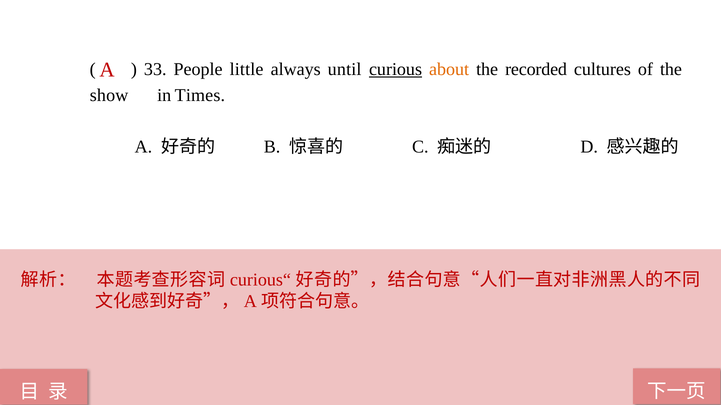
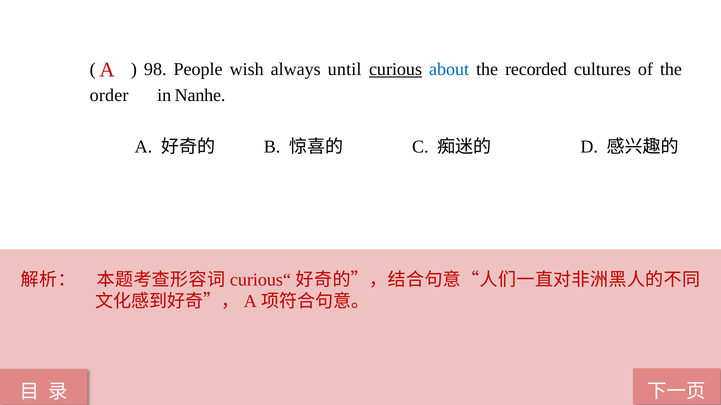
33: 33 -> 98
little: little -> wish
about colour: orange -> blue
show: show -> order
Times: Times -> Nanhe
